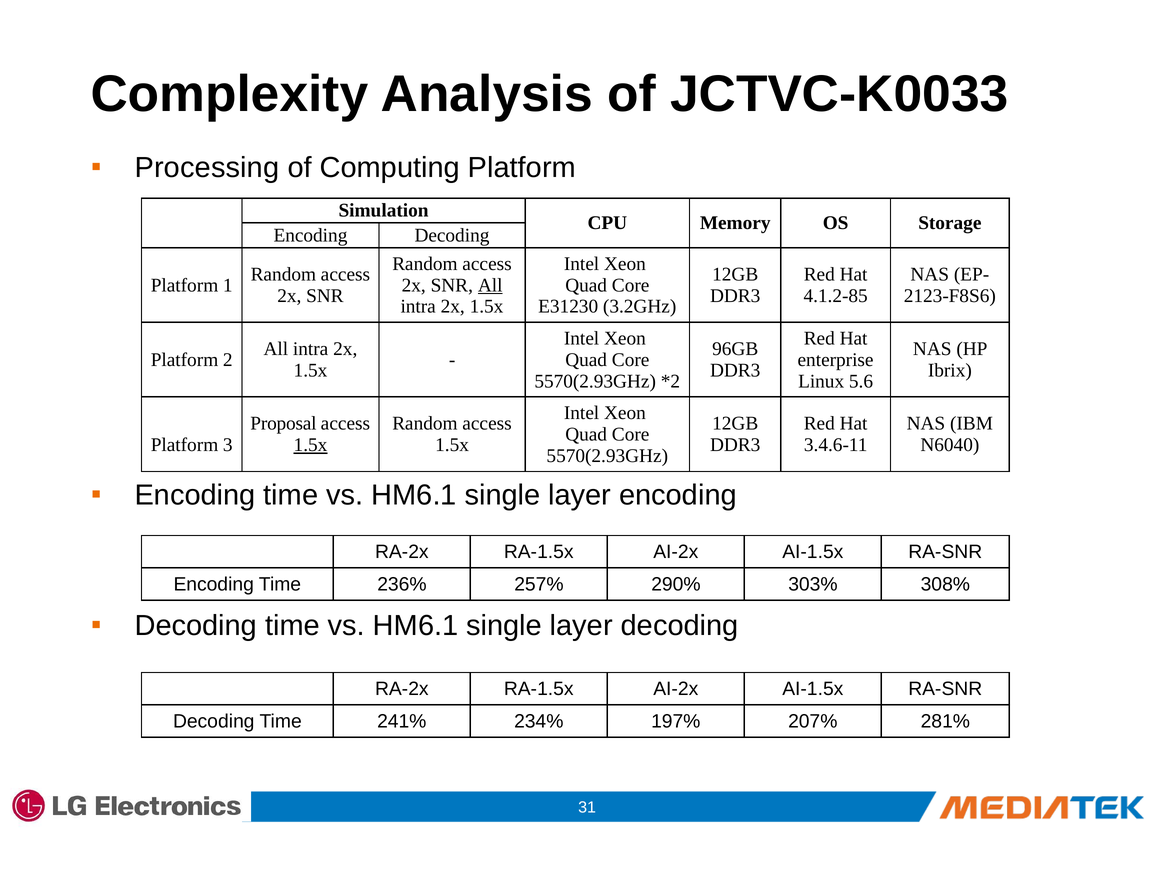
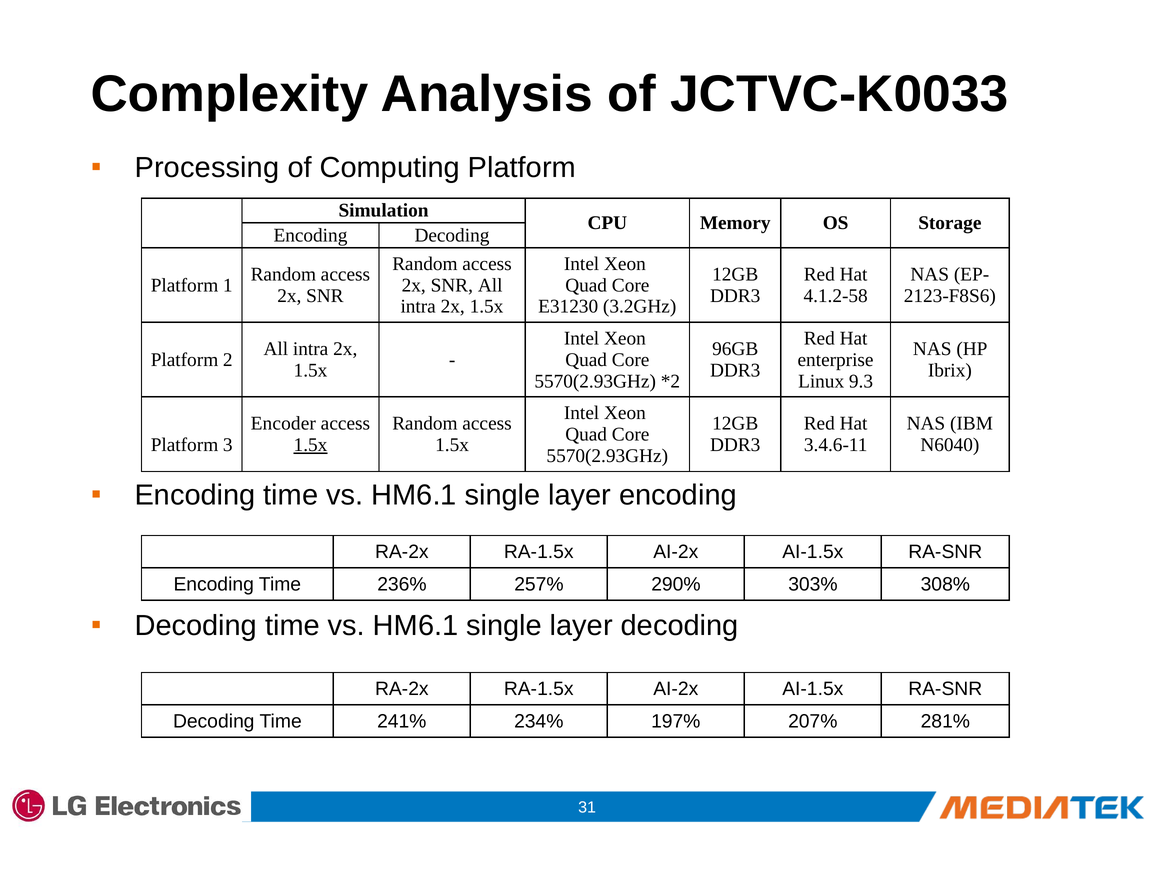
All at (490, 285) underline: present -> none
4.1.2-85: 4.1.2-85 -> 4.1.2-58
5.6: 5.6 -> 9.3
Proposal: Proposal -> Encoder
